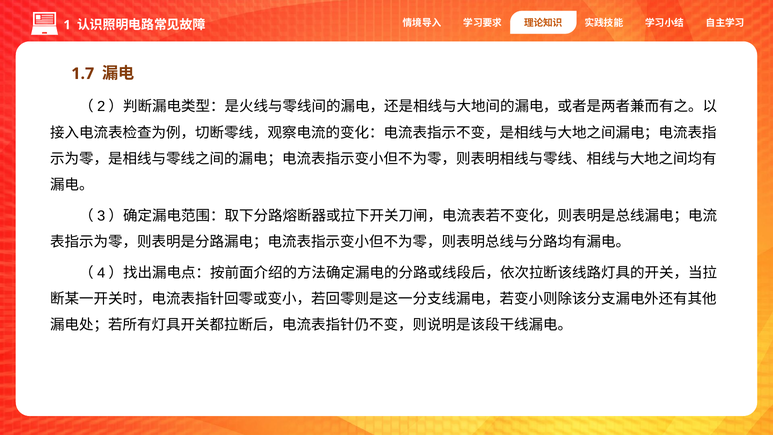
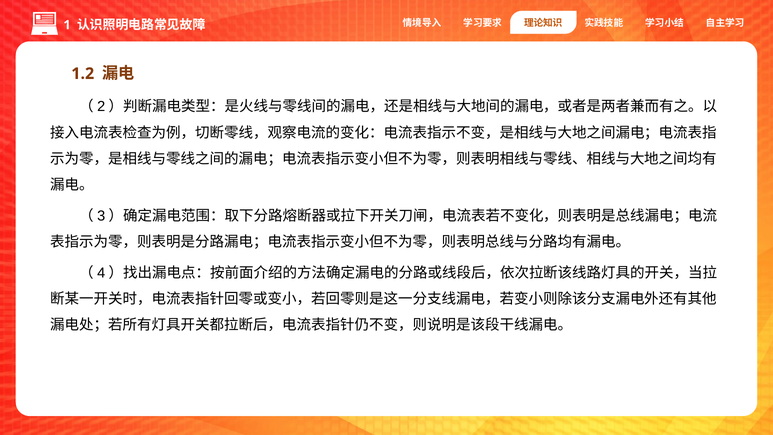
1.7: 1.7 -> 1.2
